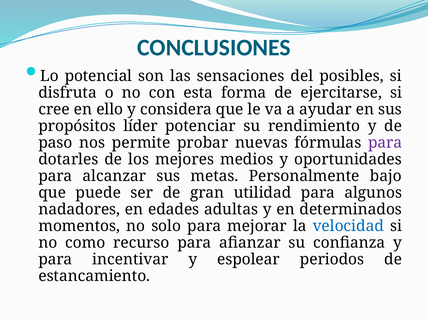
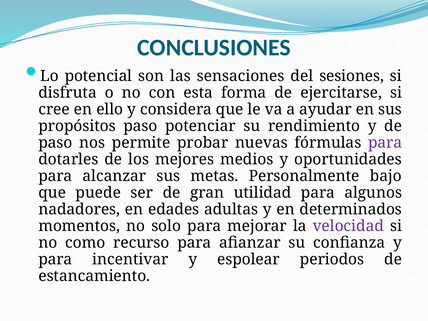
posibles: posibles -> sesiones
propósitos líder: líder -> paso
velocidad colour: blue -> purple
